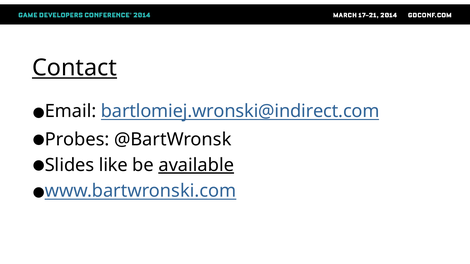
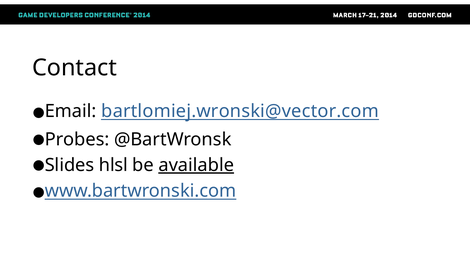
Contact underline: present -> none
bartlomiej.wronski@indirect.com: bartlomiej.wronski@indirect.com -> bartlomiej.wronski@vector.com
like: like -> hlsl
